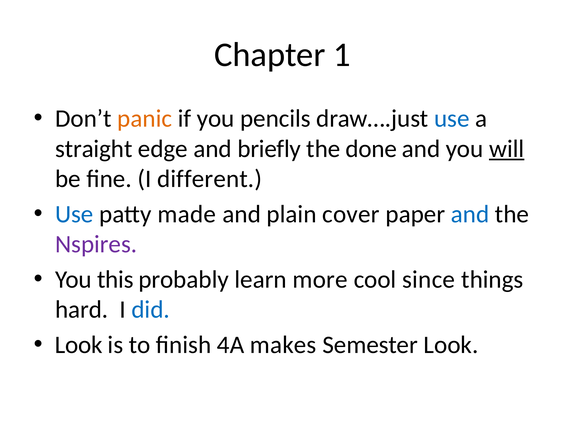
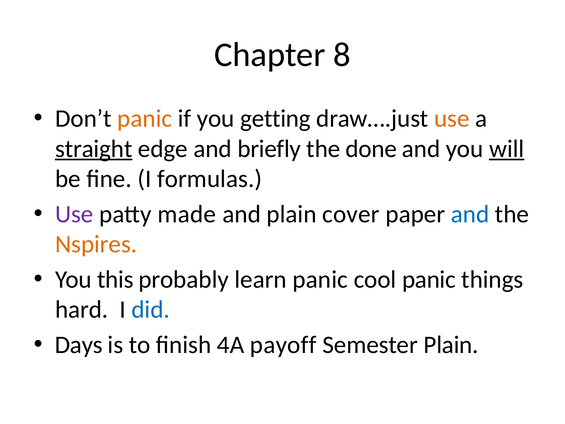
1: 1 -> 8
pencils: pencils -> getting
use at (452, 119) colour: blue -> orange
straight underline: none -> present
different: different -> formulas
Use at (74, 214) colour: blue -> purple
Nspires colour: purple -> orange
learn more: more -> panic
cool since: since -> panic
Look at (79, 345): Look -> Days
makes: makes -> payoff
Semester Look: Look -> Plain
